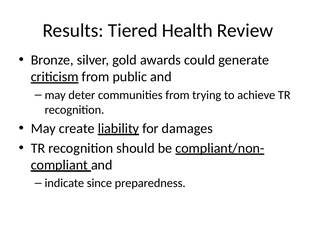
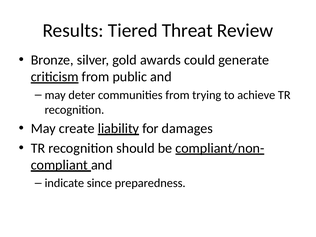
Health: Health -> Threat
